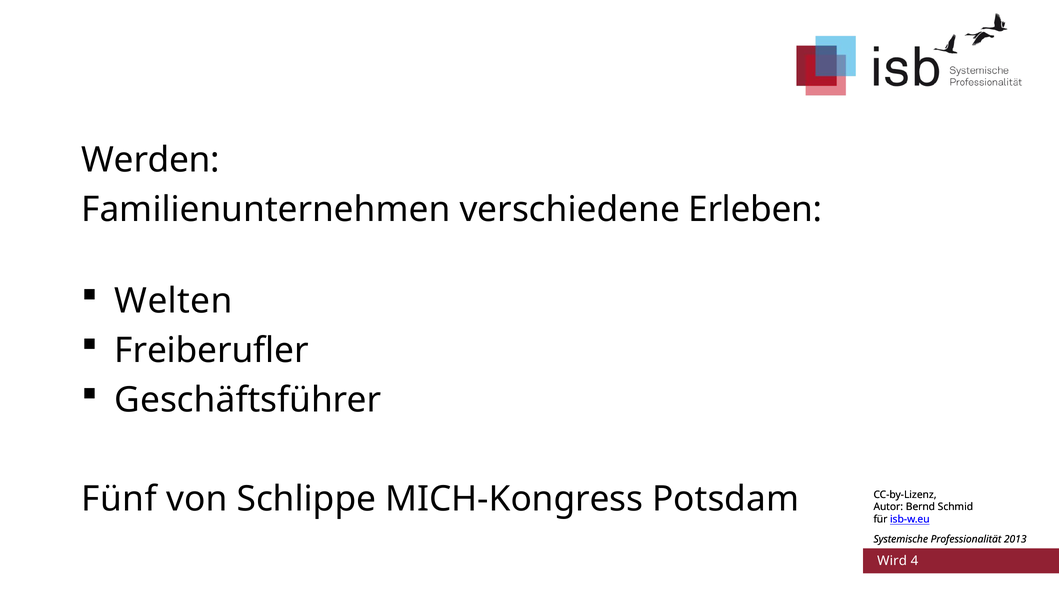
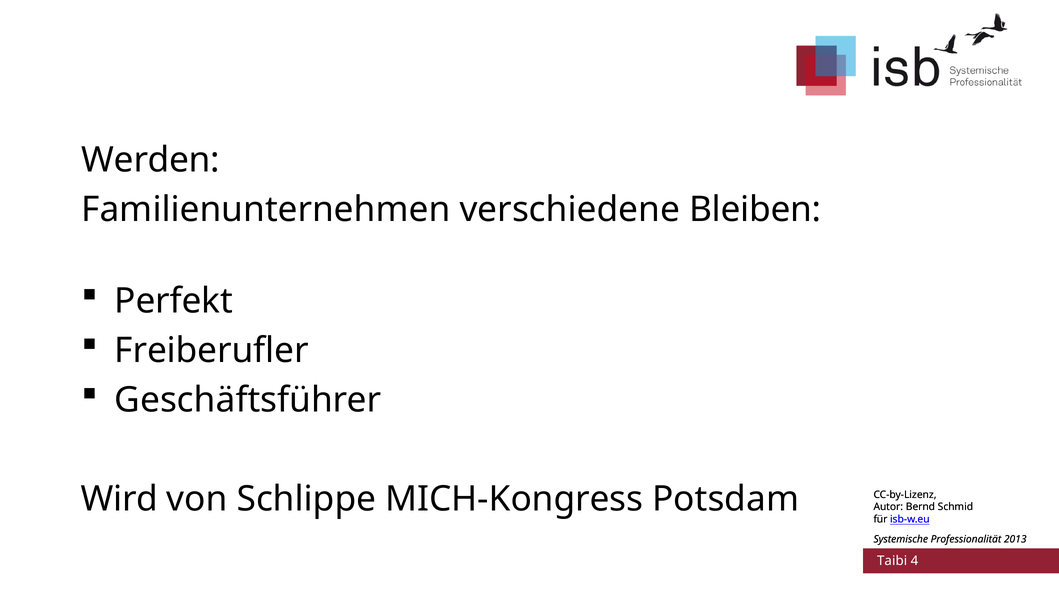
Erleben: Erleben -> Bleiben
Welten: Welten -> Perfekt
Fünf: Fünf -> Wird
Wird: Wird -> Taibi
